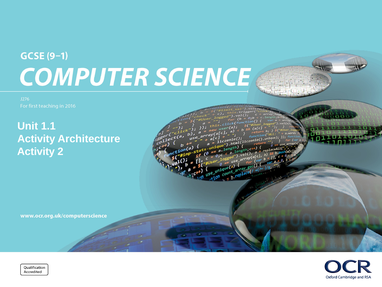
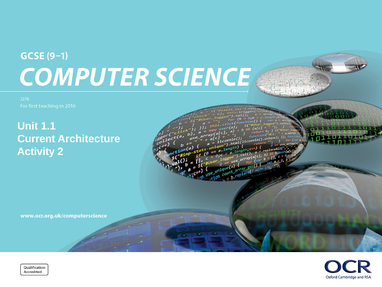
Activity at (36, 139): Activity -> Current
